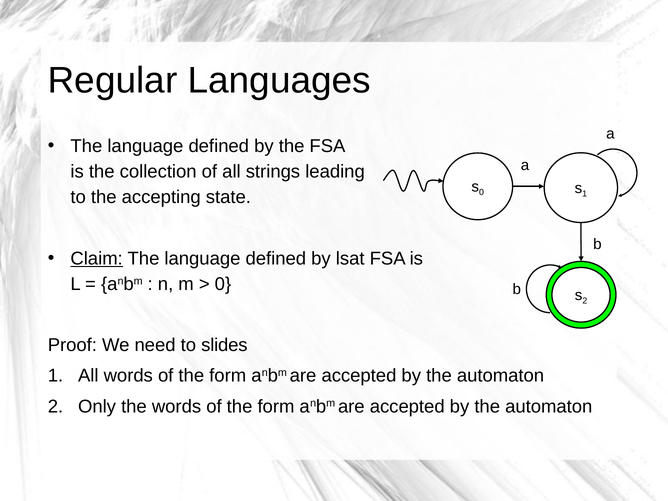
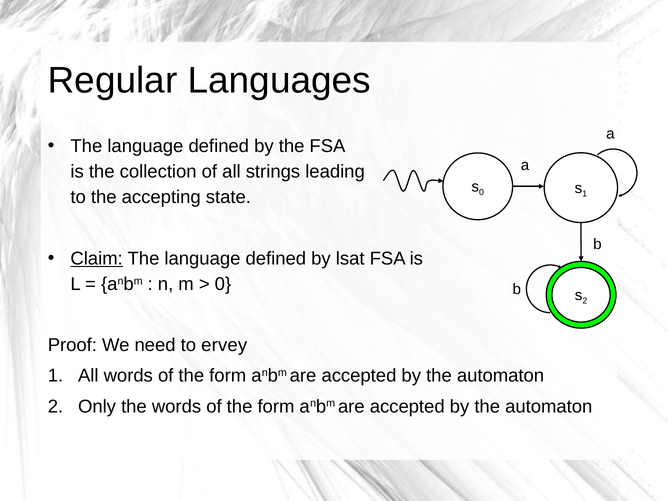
slides: slides -> ervey
